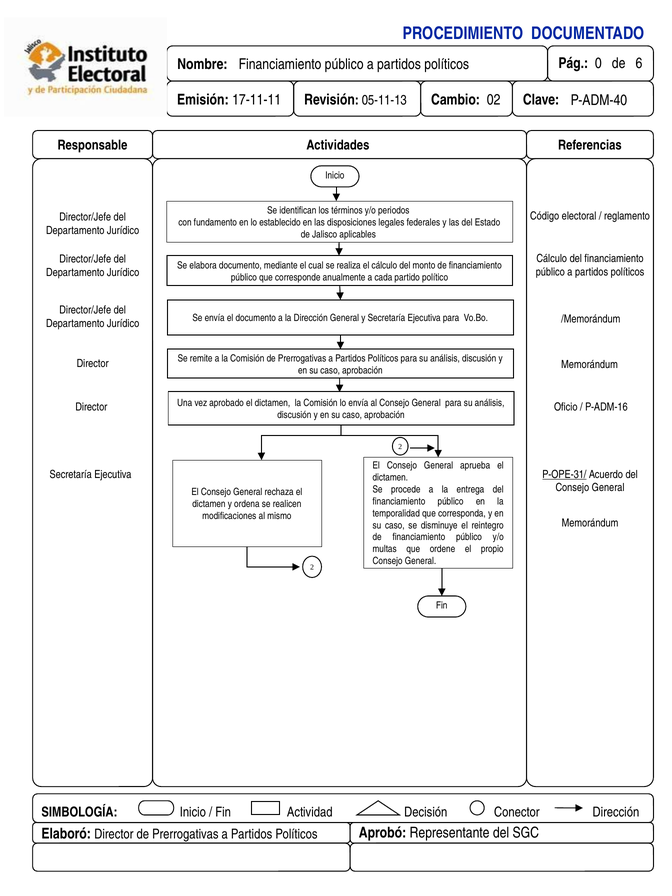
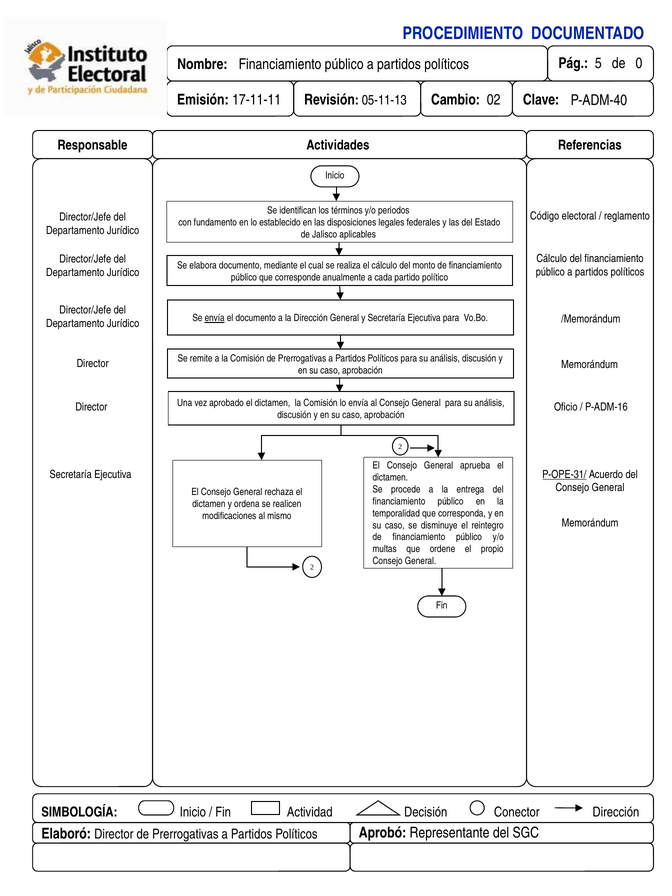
0: 0 -> 5
6: 6 -> 0
envía at (215, 318) underline: none -> present
